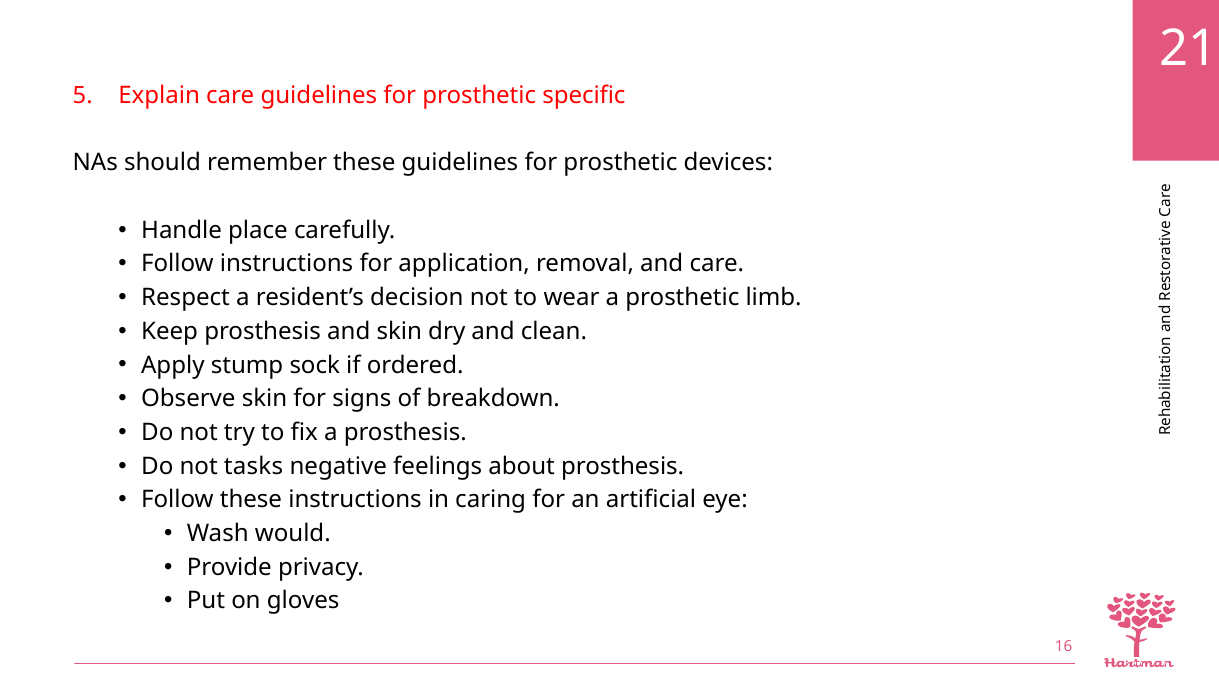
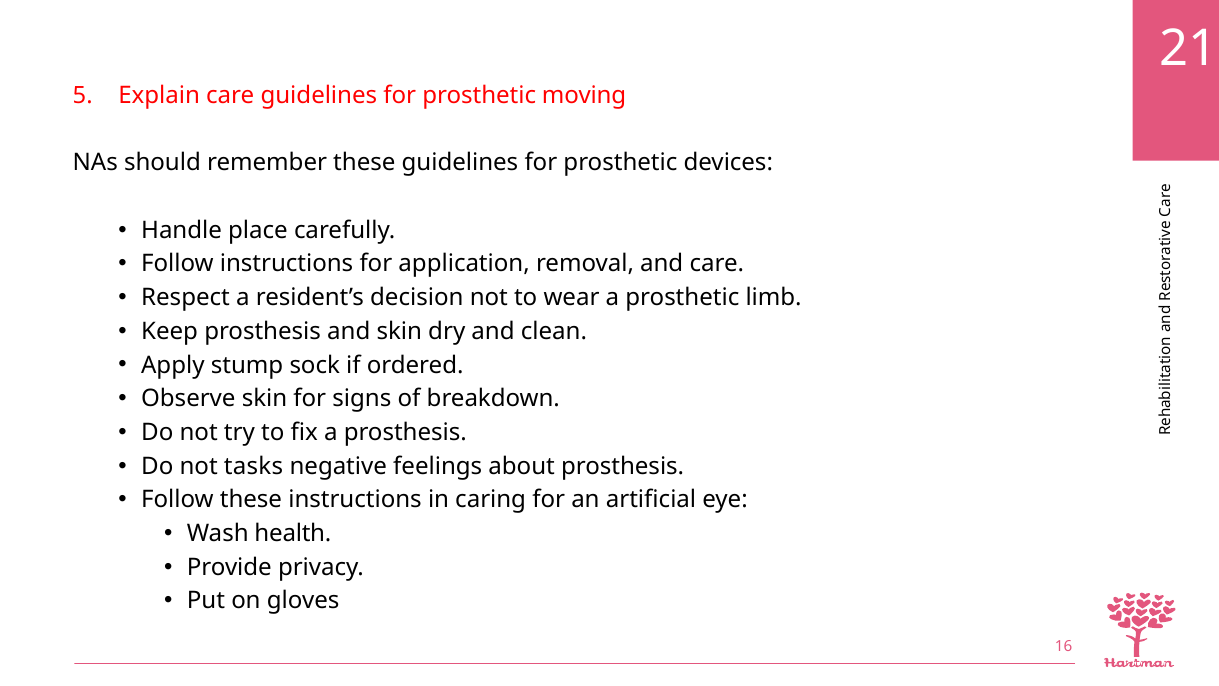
specific: specific -> moving
would: would -> health
